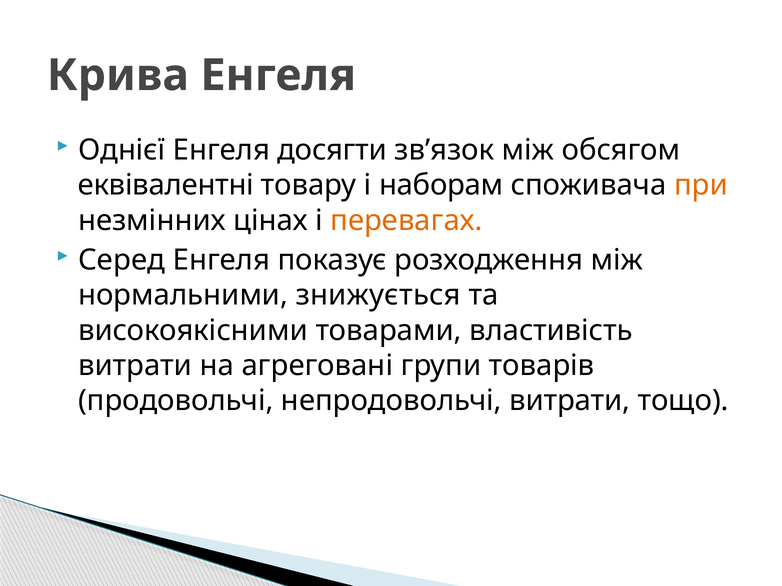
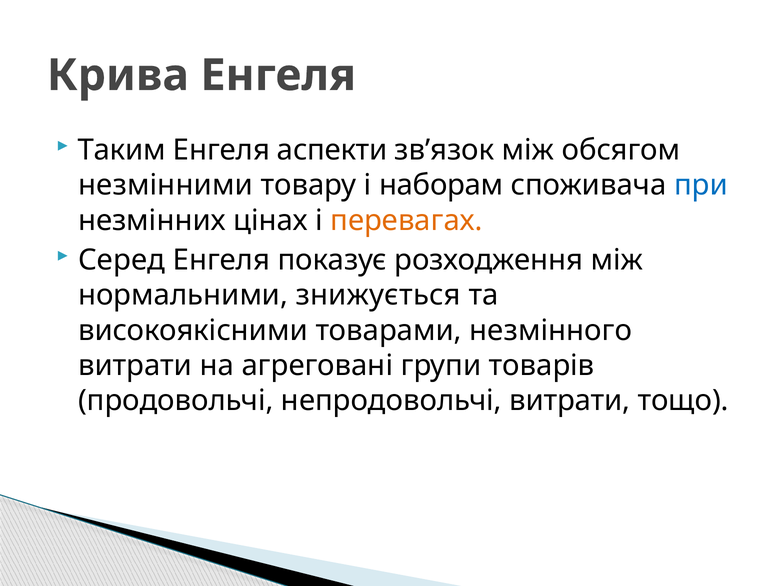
Однієї: Однієї -> Таким
досягти: досягти -> аспекти
еквівалентні: еквівалентні -> незмінними
при colour: orange -> blue
властивість: властивість -> незмінного
